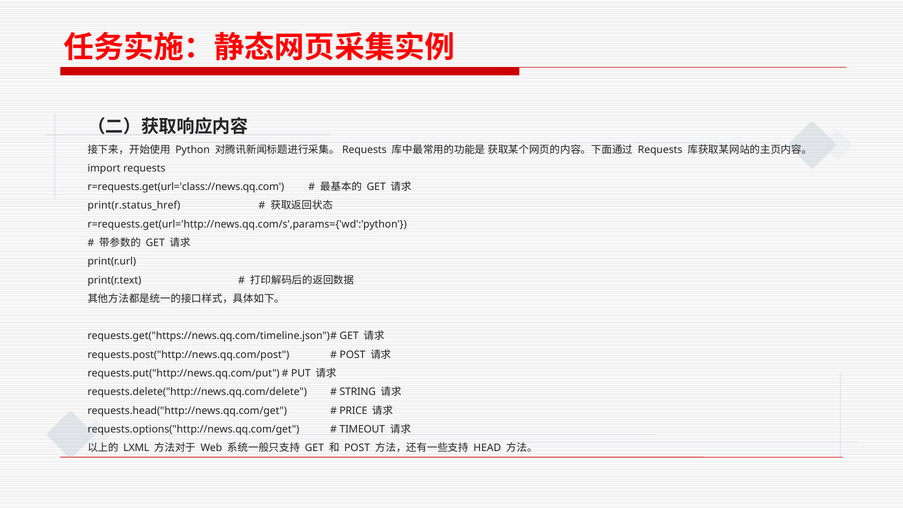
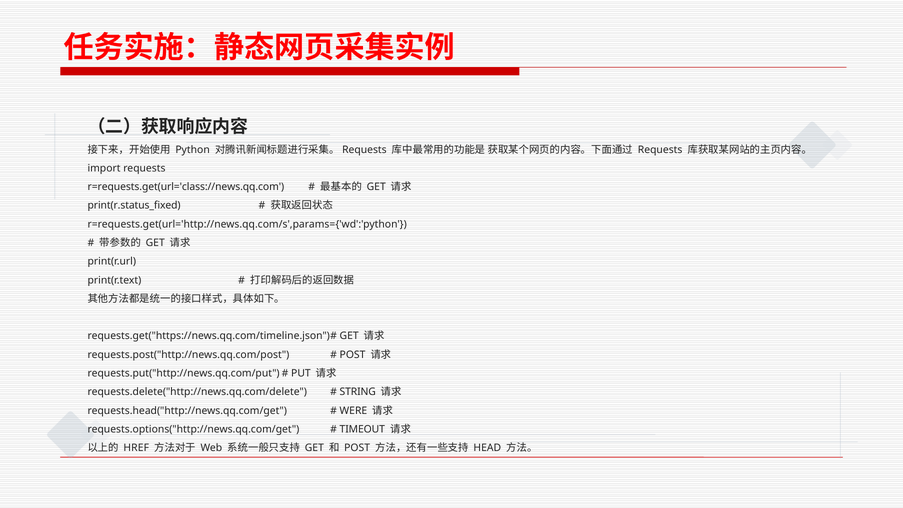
print(r.status_href: print(r.status_href -> print(r.status_ﬁxed
PRICE: PRICE -> WERE
LXML: LXML -> HREF
